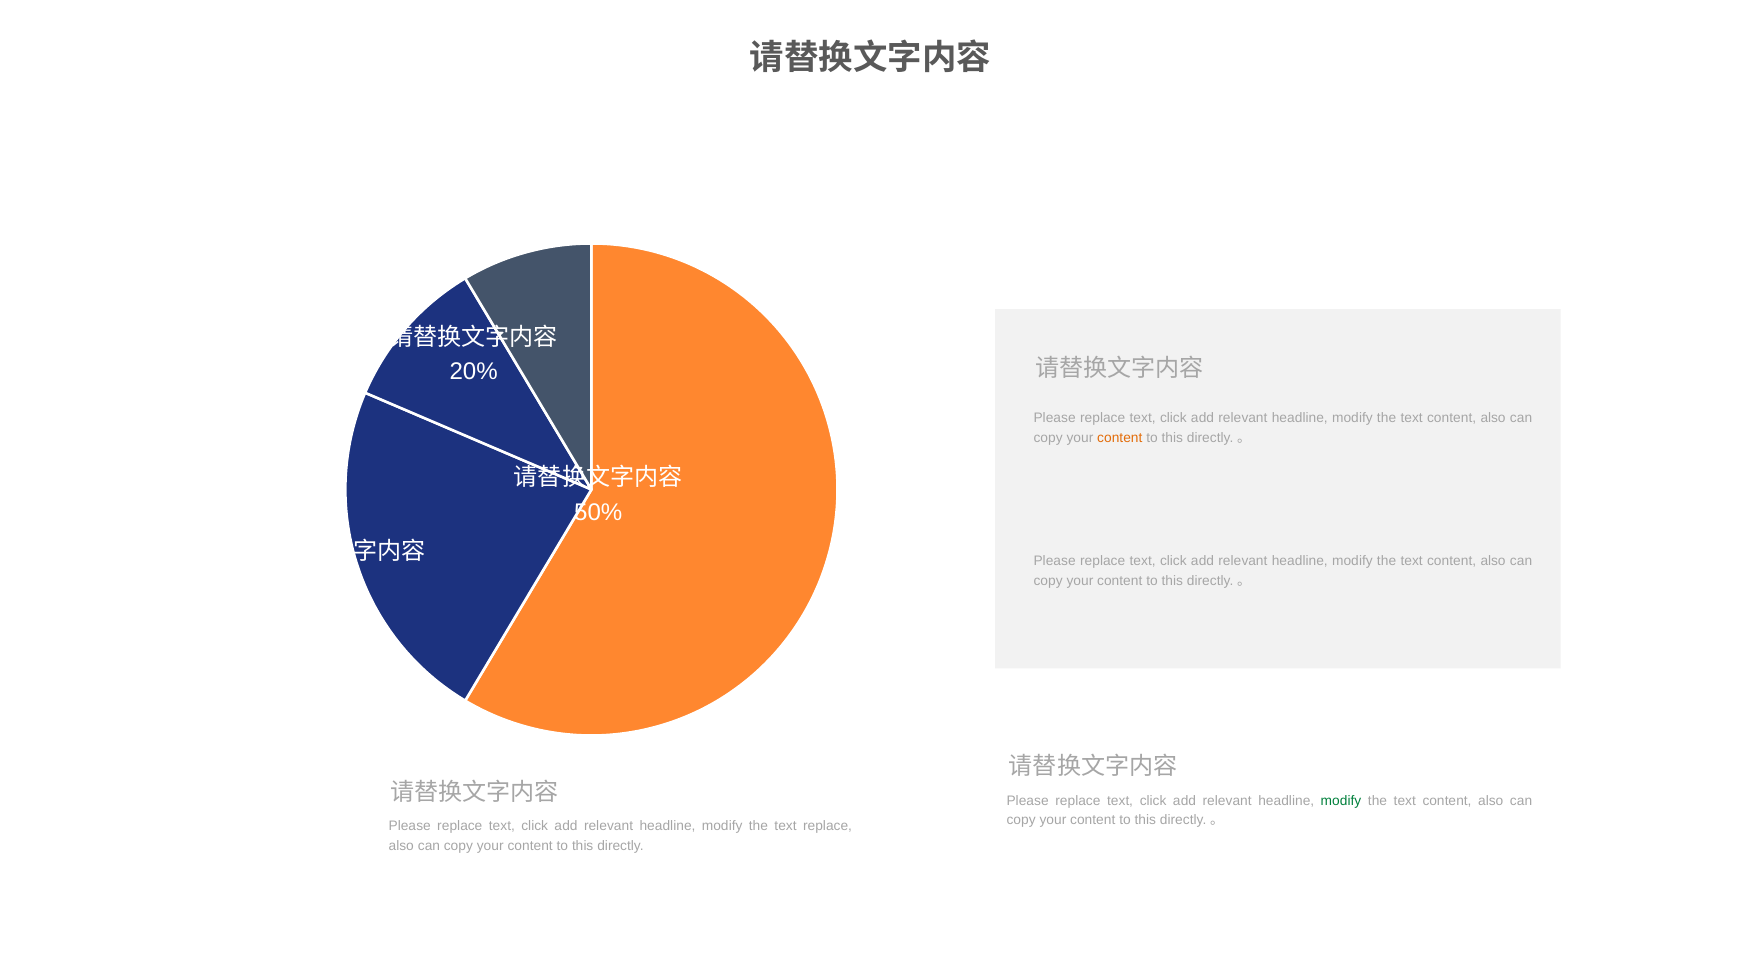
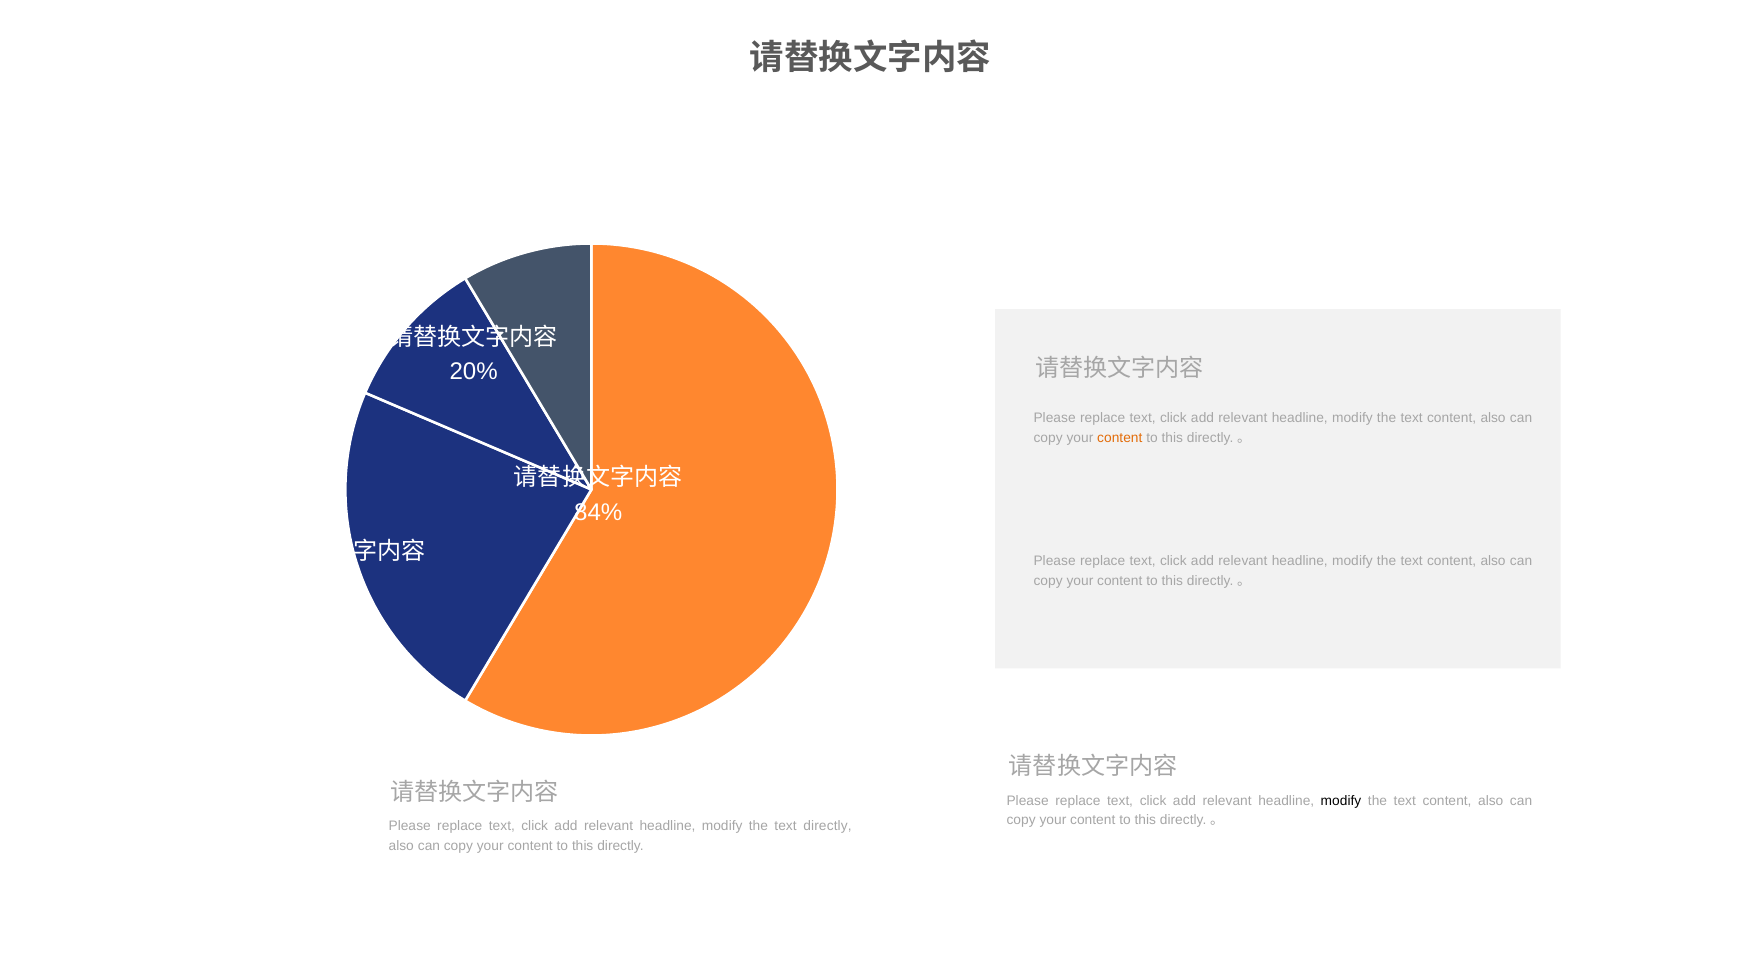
50%: 50% -> 84%
modify at (1341, 801) colour: green -> black
text replace: replace -> directly
